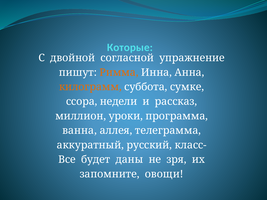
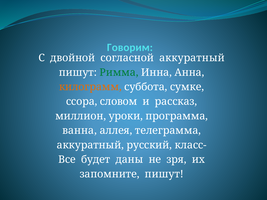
Которые: Которые -> Говорим
согласной упражнение: упражнение -> аккуратный
Римма colour: orange -> green
недели: недели -> словом
запомните овощи: овощи -> пишут
